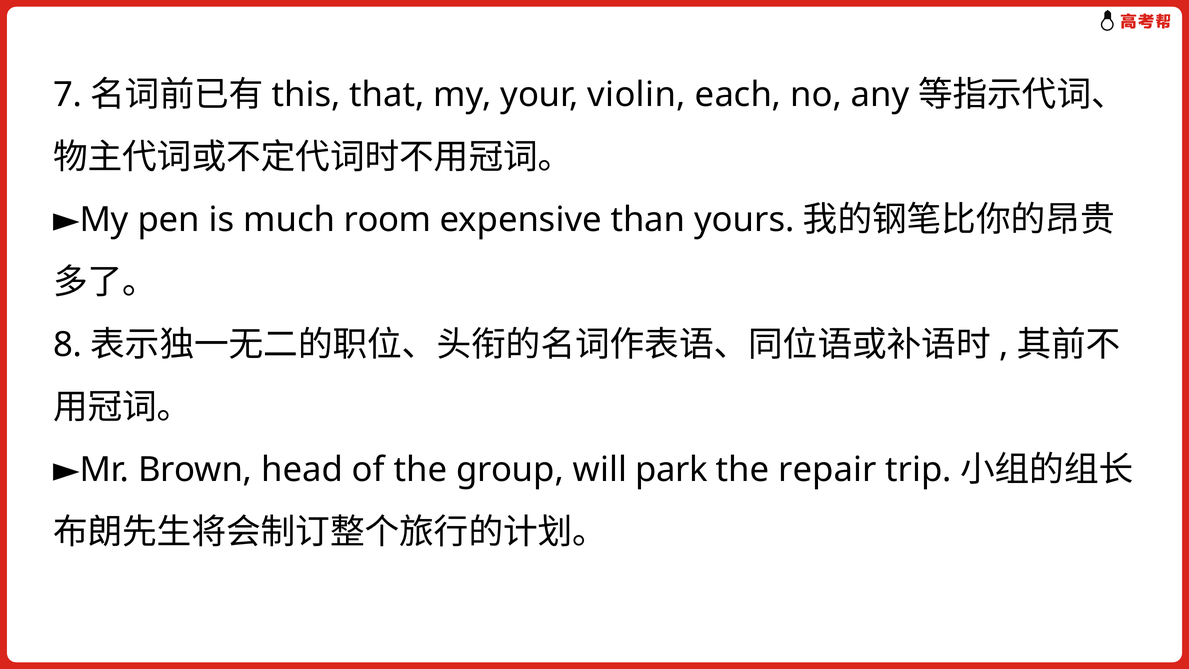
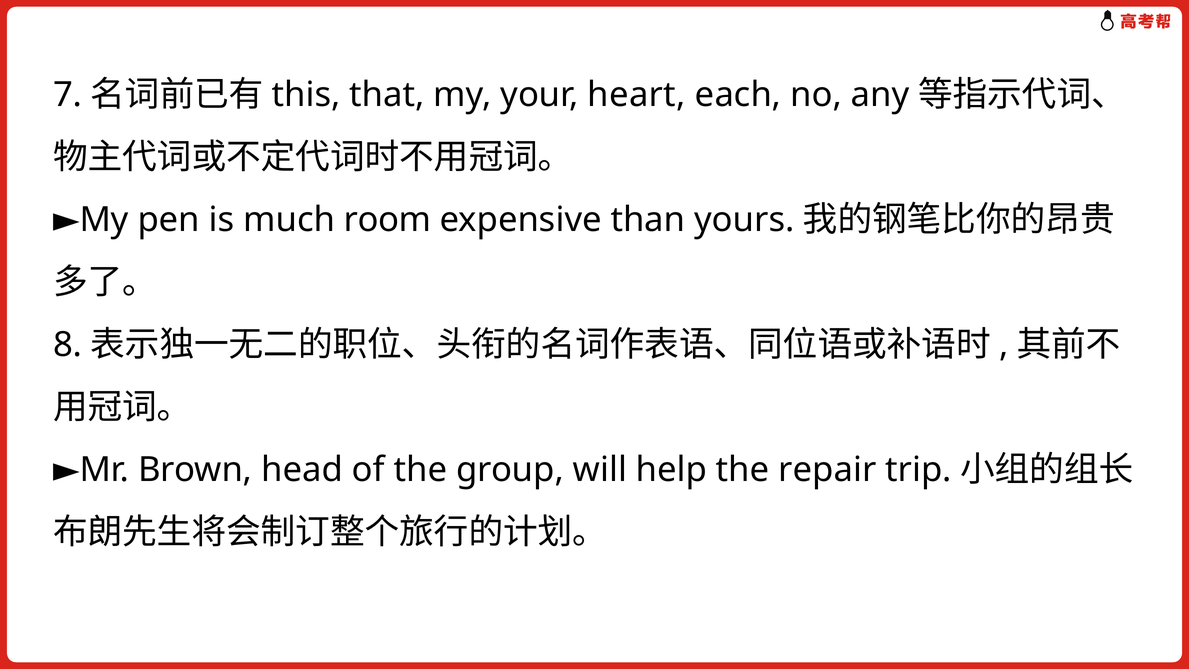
violin: violin -> heart
park: park -> help
